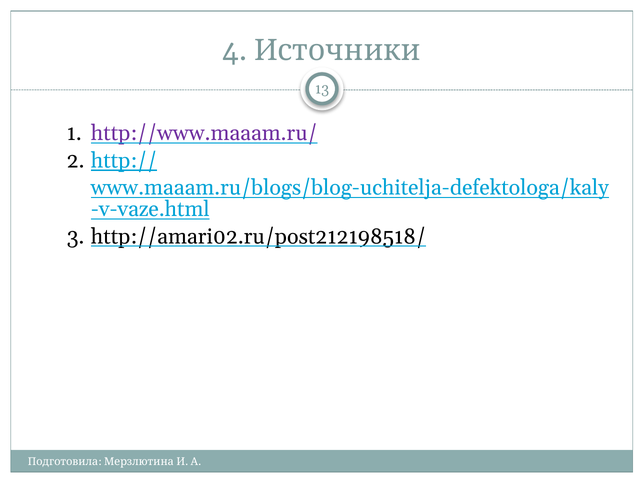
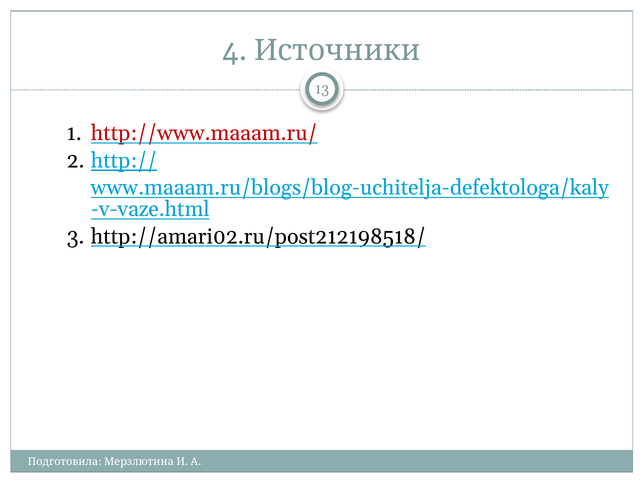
http://www.maaam.ru/ colour: purple -> red
